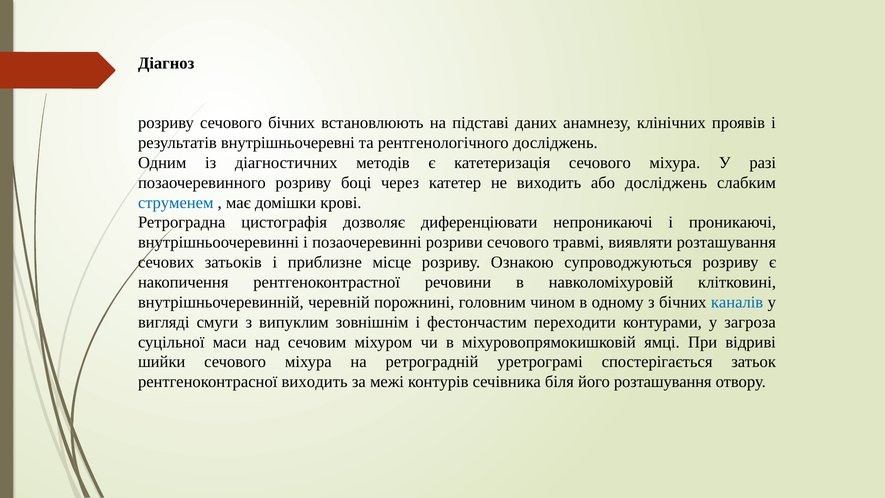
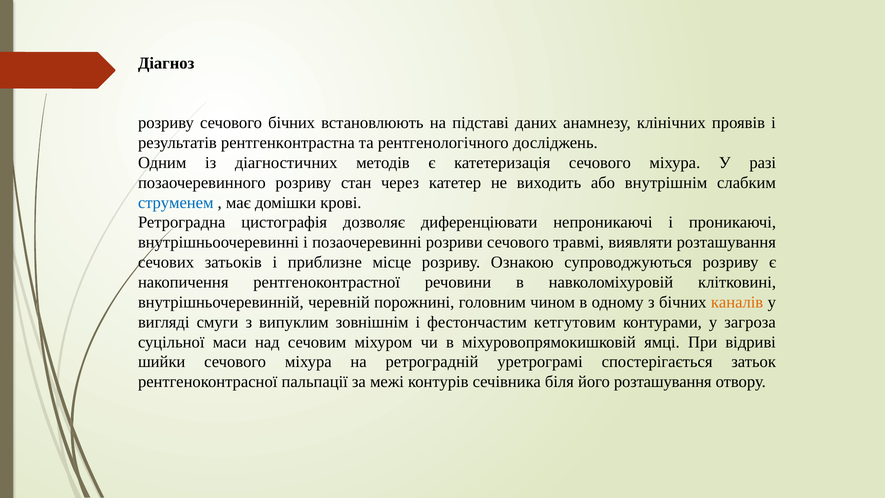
внутрішньочеревні: внутрішньочеревні -> рентгенконтрастна
боці: боці -> стан
або досліджень: досліджень -> внутрішнім
каналів colour: blue -> orange
переходити: переходити -> кетгутовим
рентгеноконтрасної виходить: виходить -> пальпації
